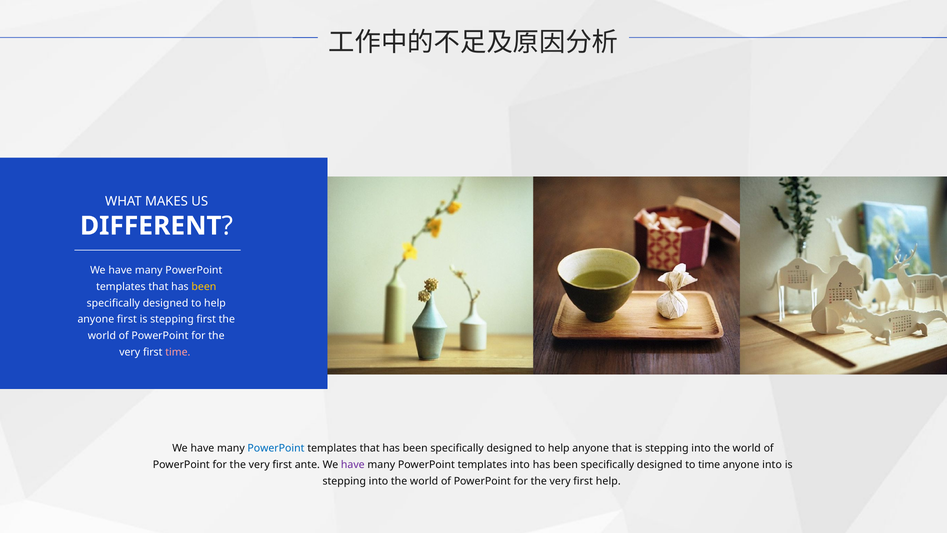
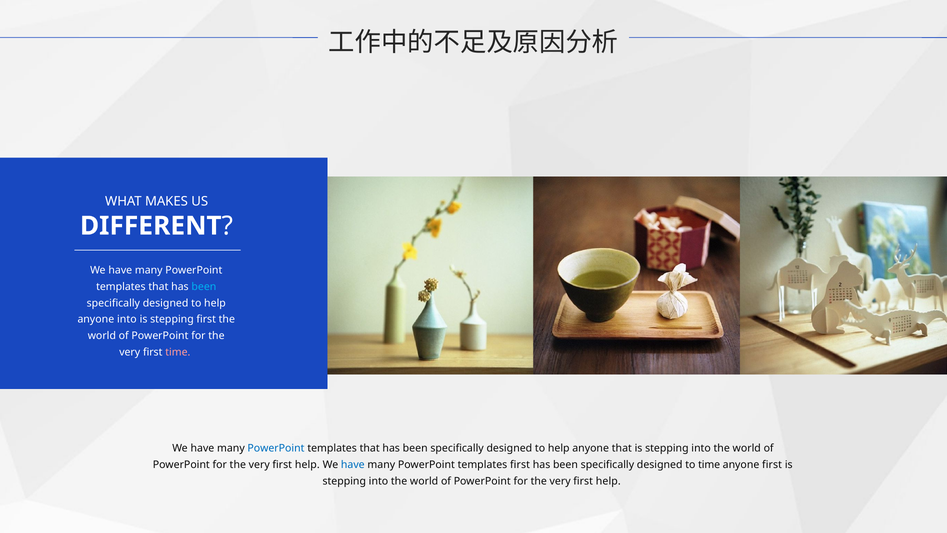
been at (204, 286) colour: yellow -> light blue
anyone first: first -> into
ante at (307, 464): ante -> help
have at (353, 464) colour: purple -> blue
templates into: into -> first
anyone into: into -> first
